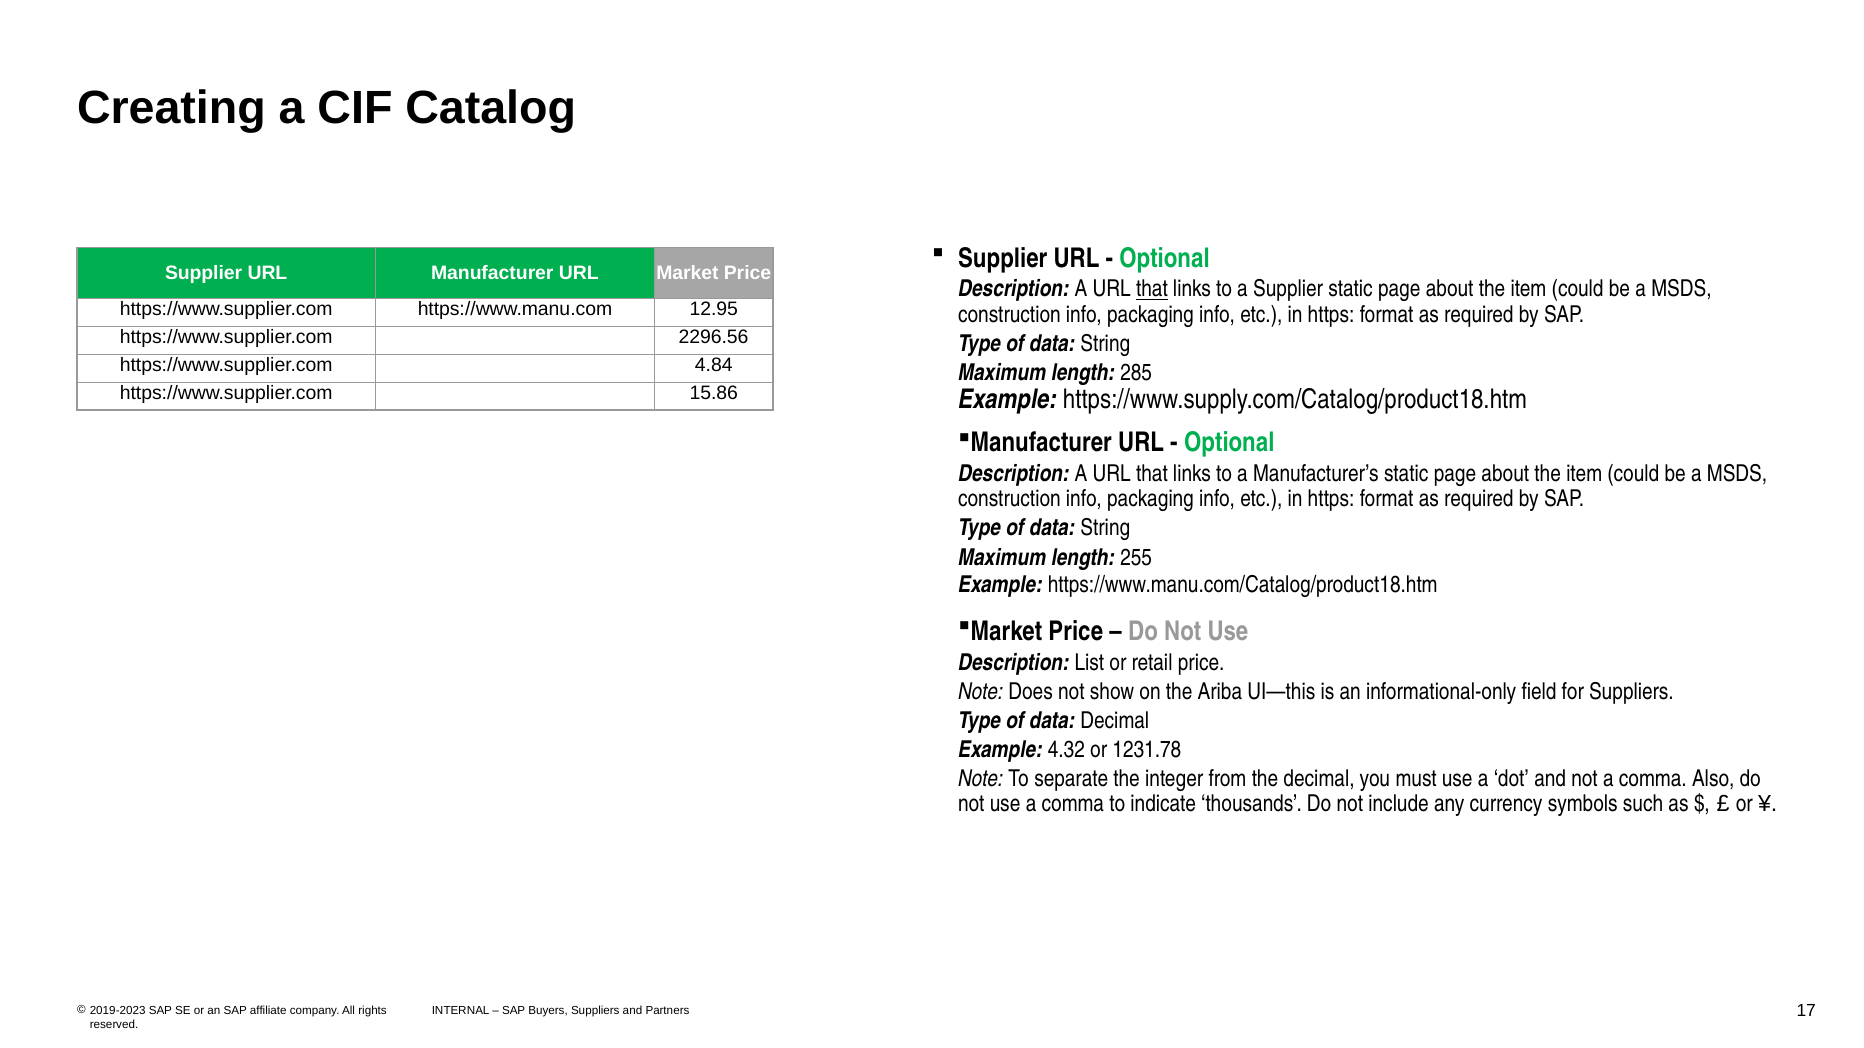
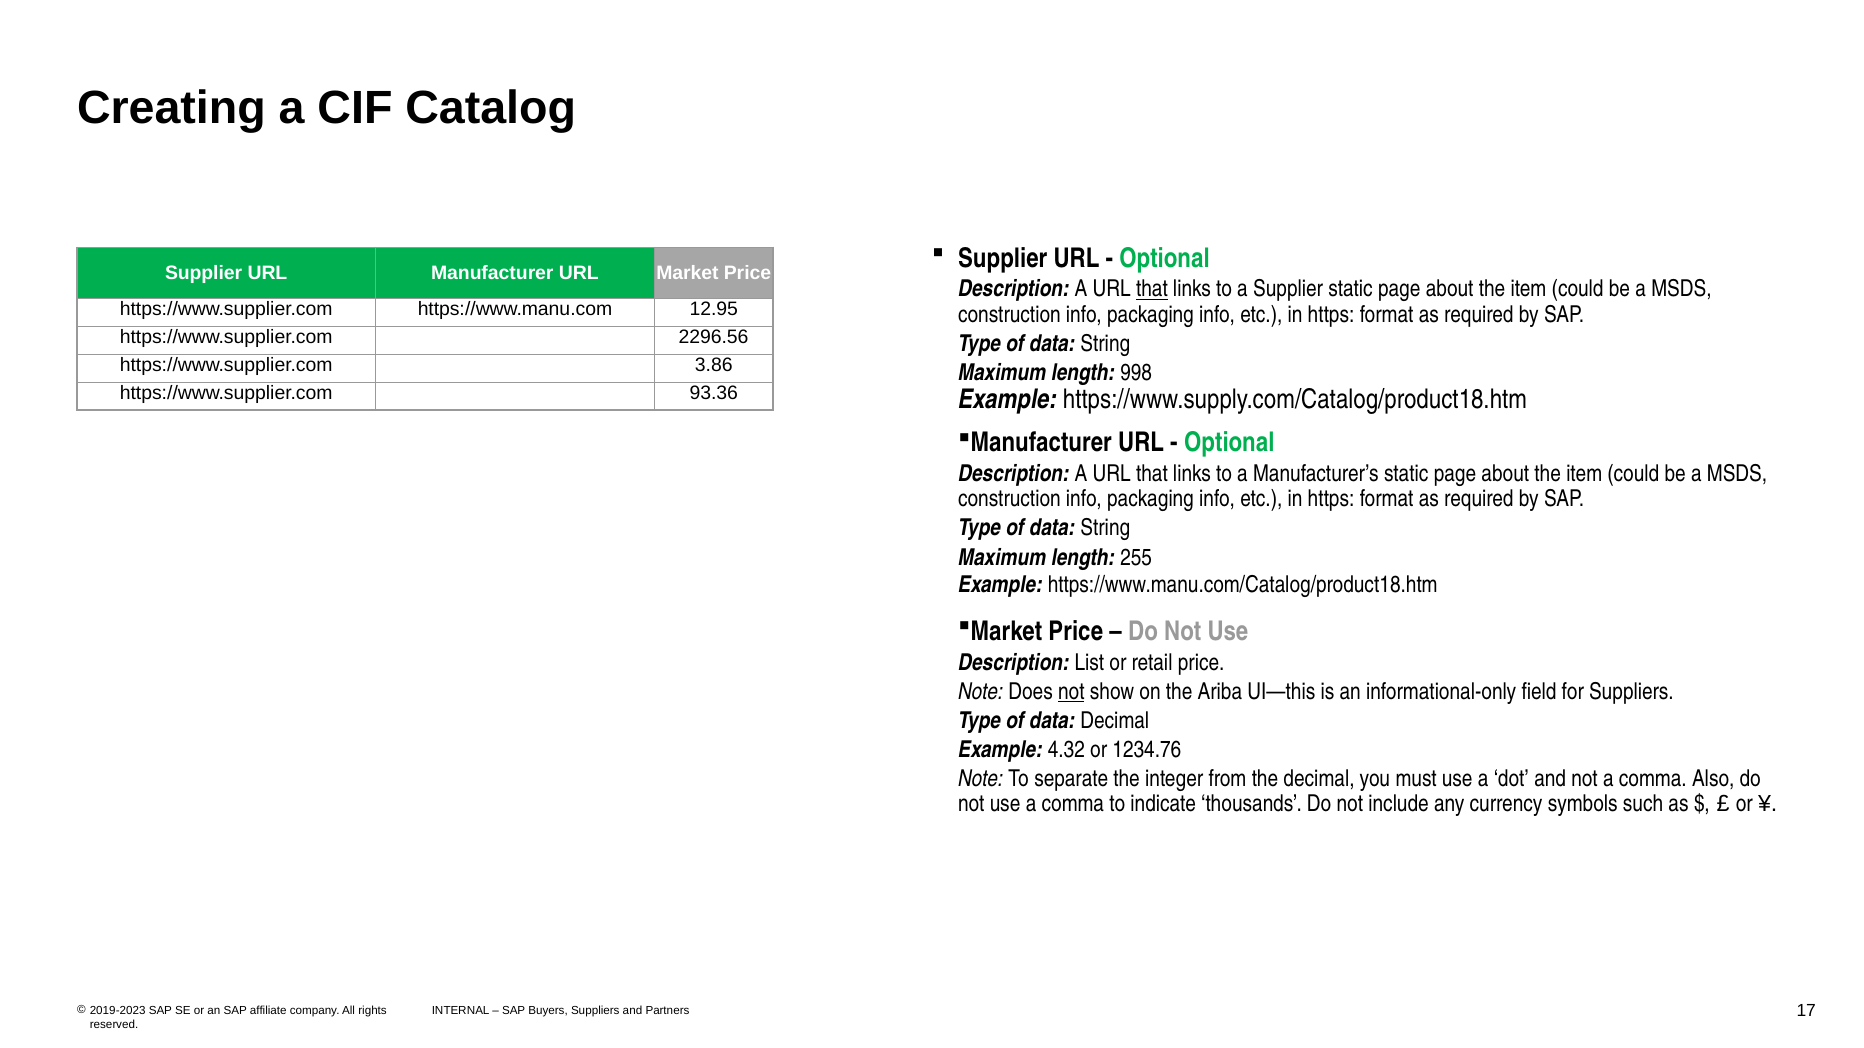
4.84: 4.84 -> 3.86
285: 285 -> 998
15.86: 15.86 -> 93.36
not at (1071, 692) underline: none -> present
1231.78: 1231.78 -> 1234.76
